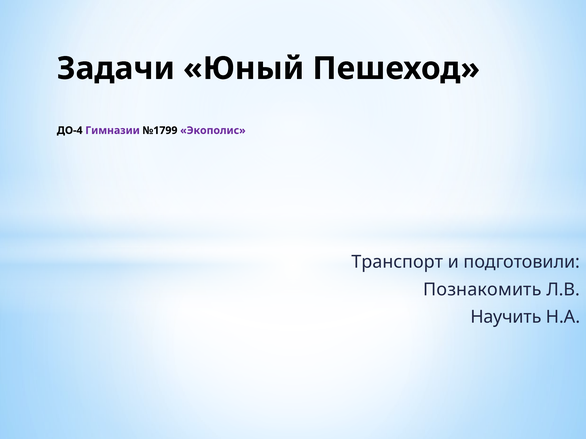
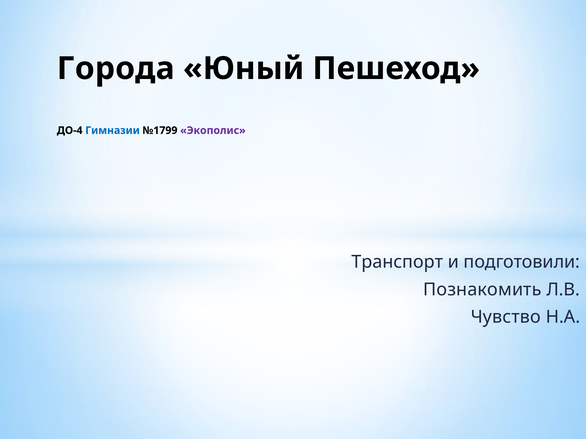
Задачи: Задачи -> Города
Гимназии colour: purple -> blue
Научить: Научить -> Чувство
